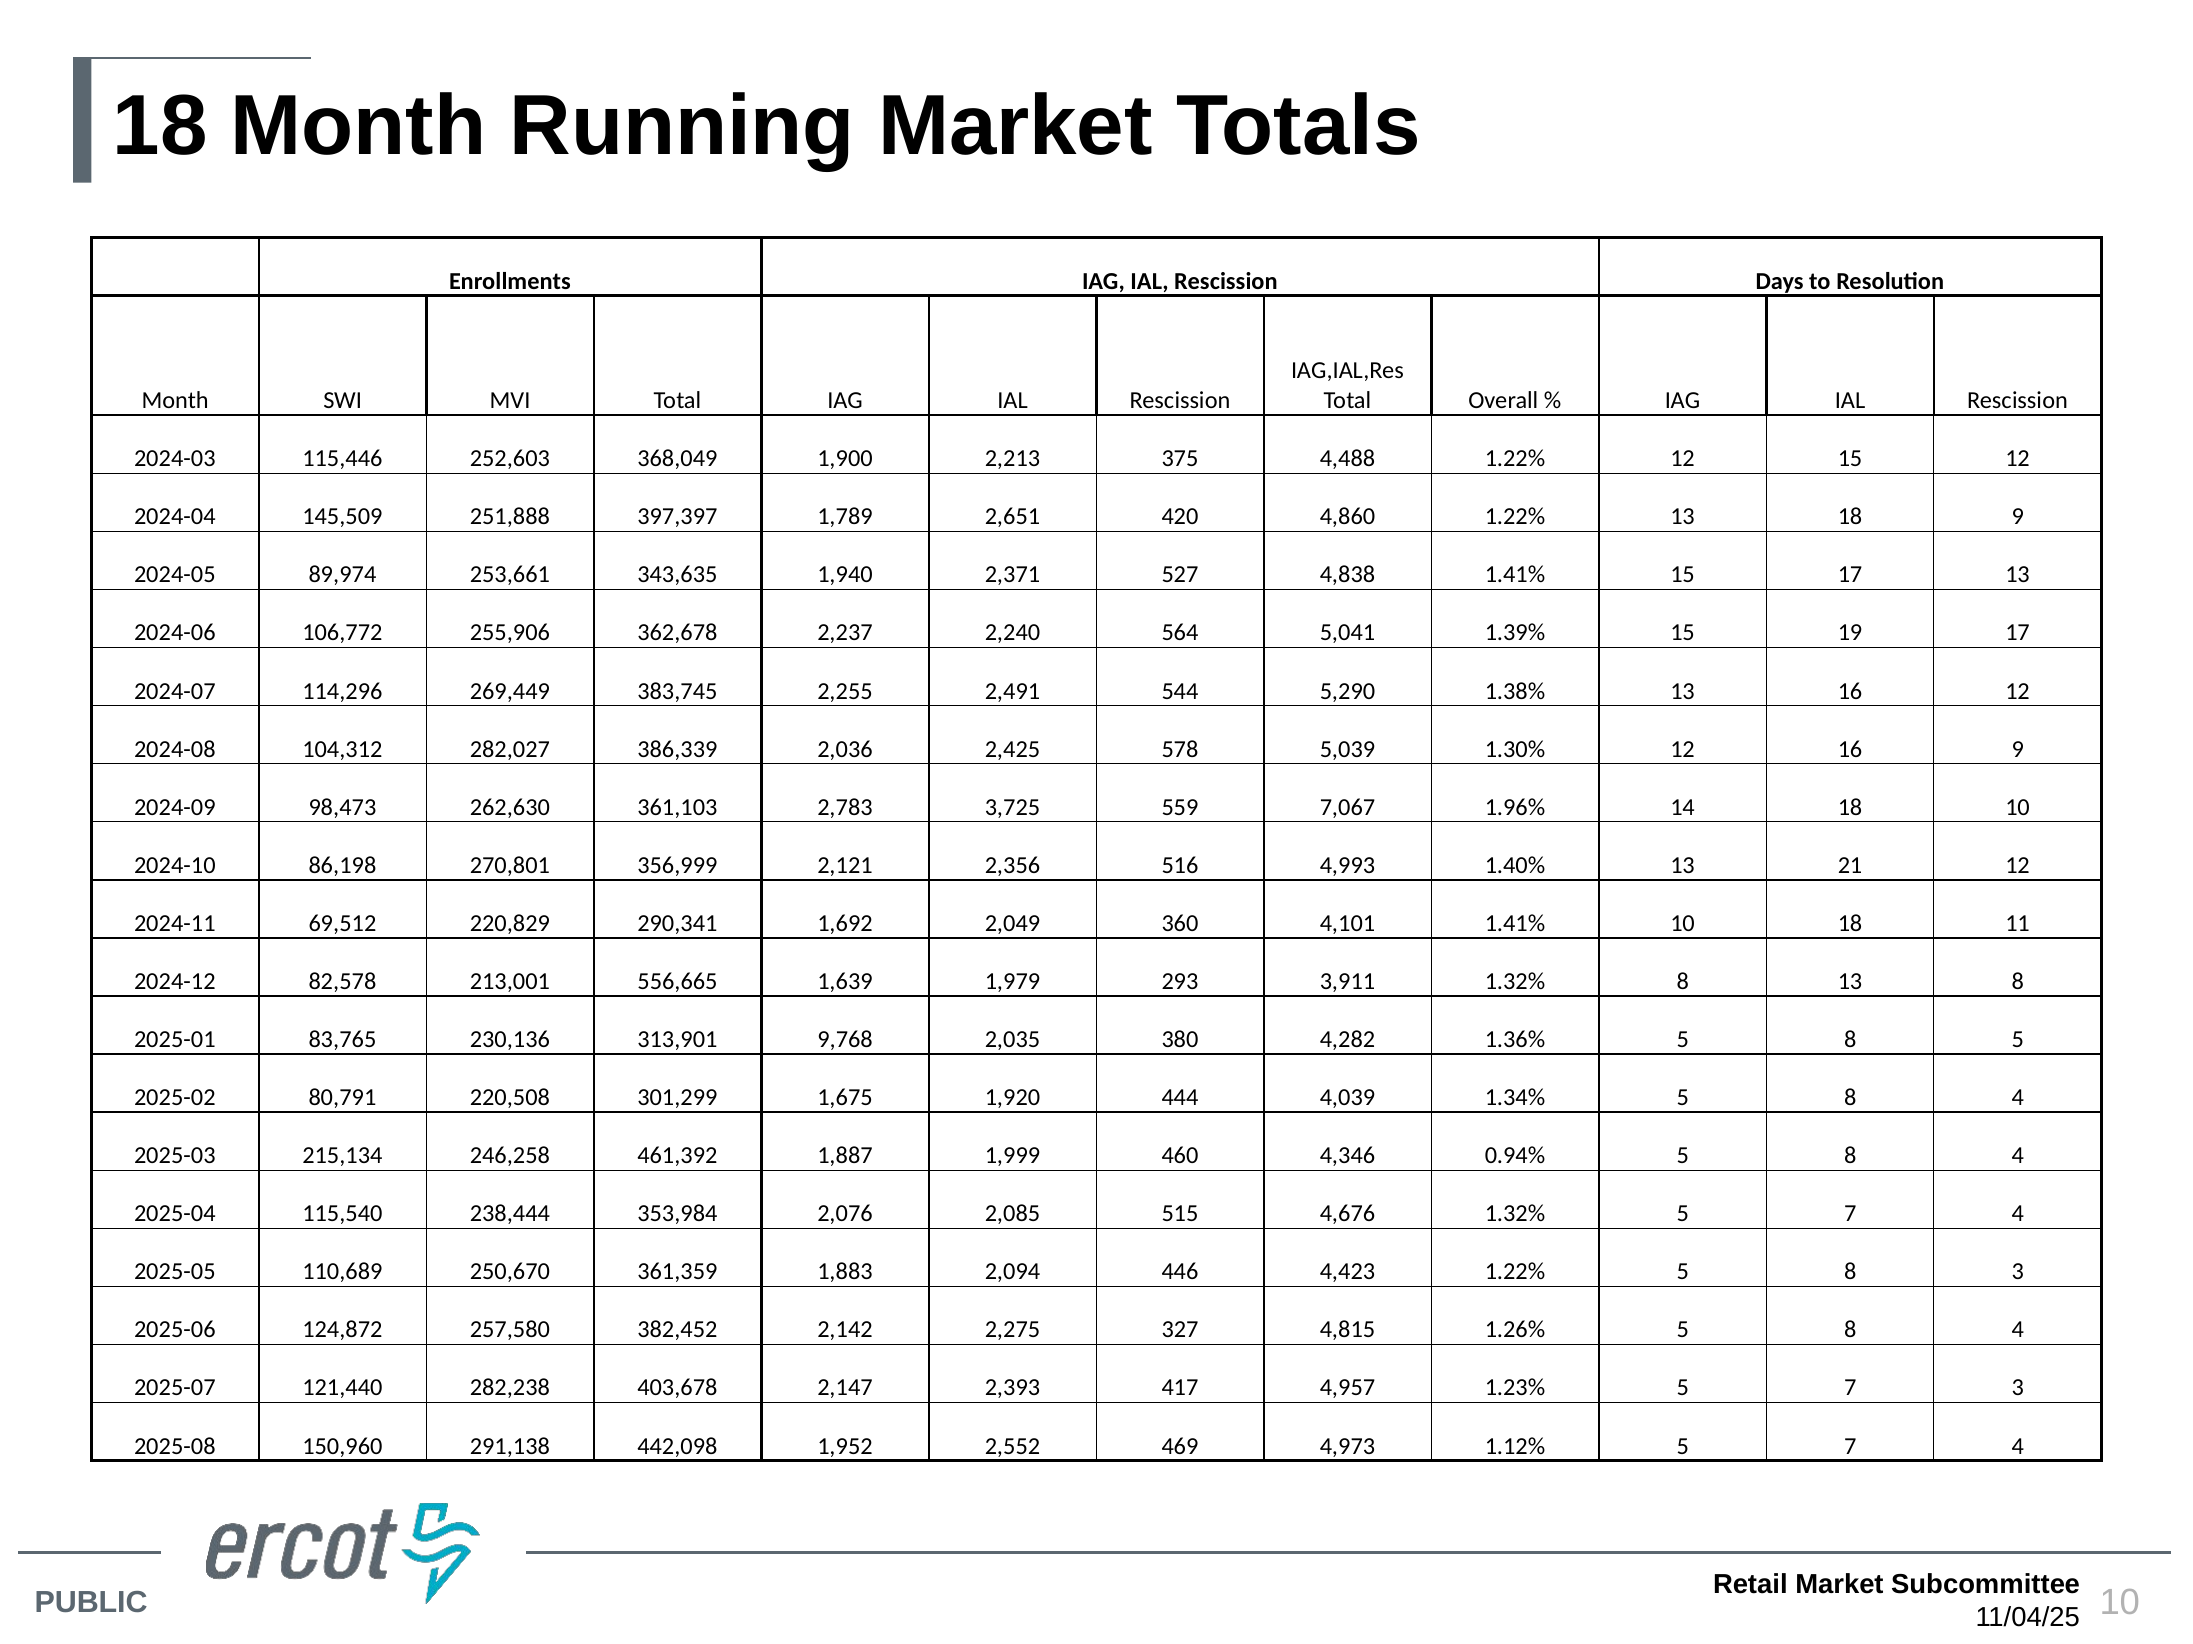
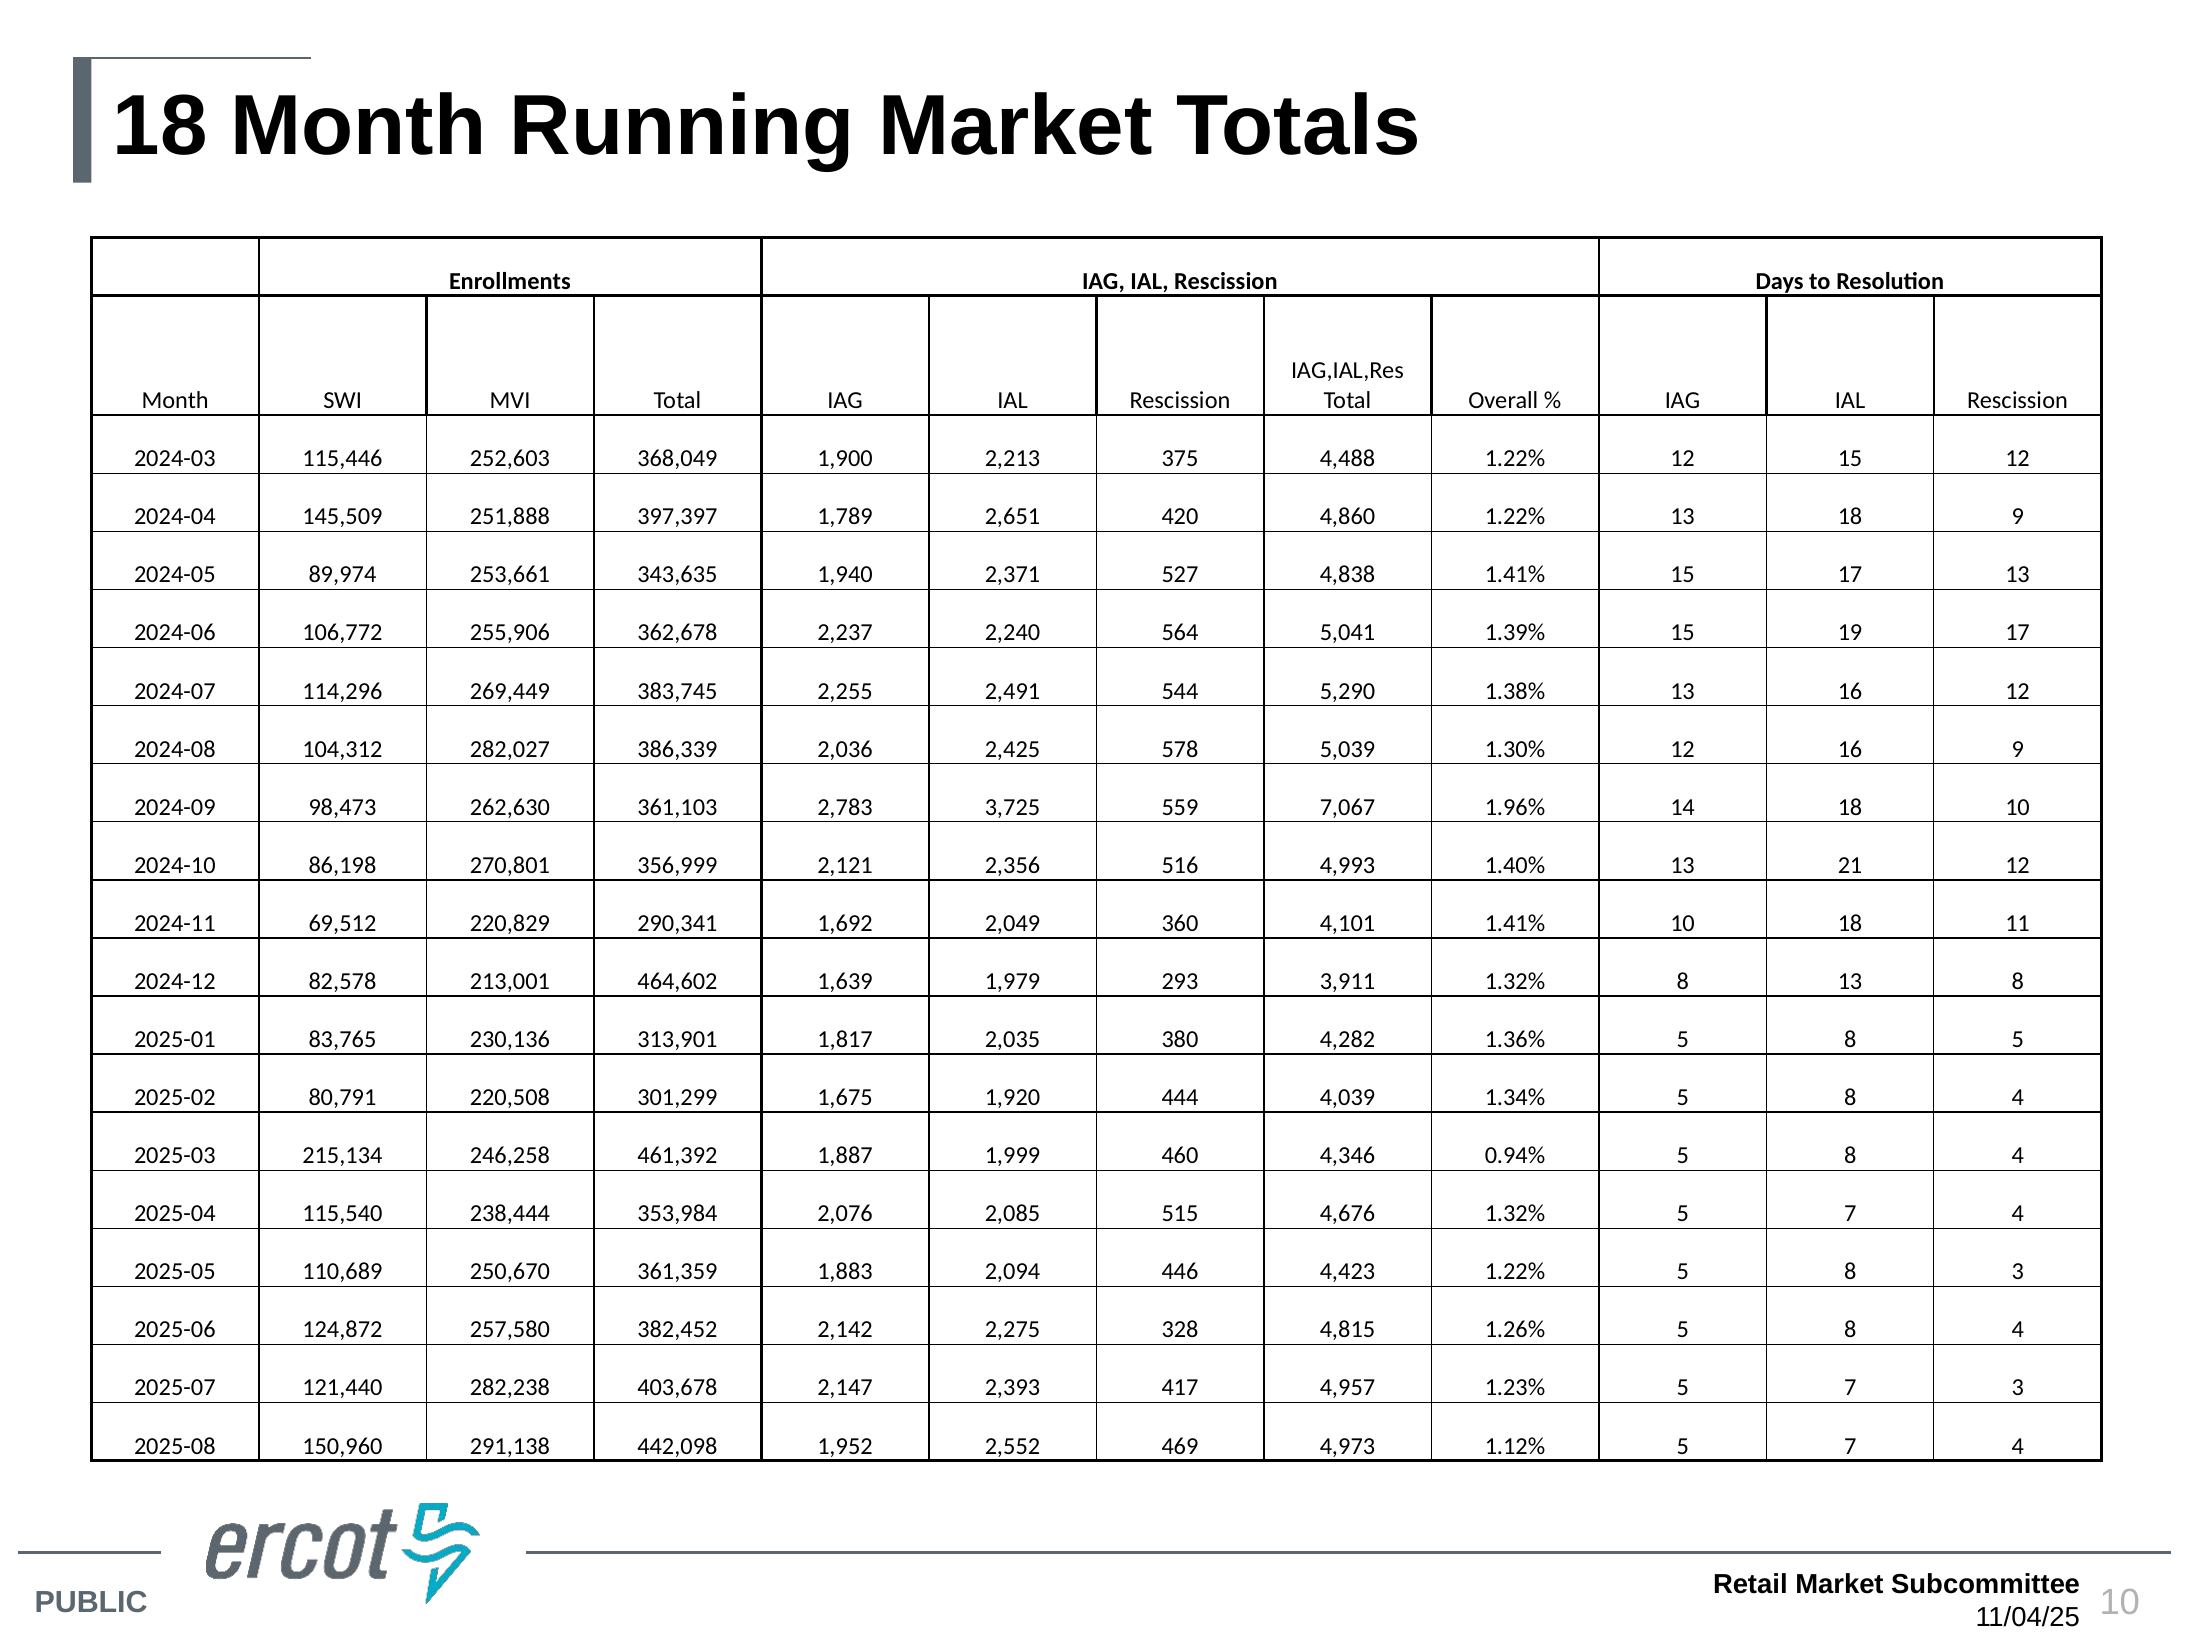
556,665: 556,665 -> 464,602
9,768: 9,768 -> 1,817
327: 327 -> 328
